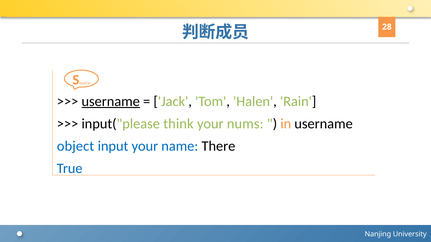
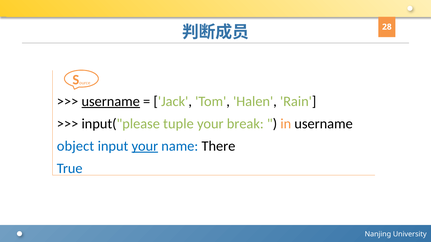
think: think -> tuple
nums: nums -> break
your at (145, 146) underline: none -> present
